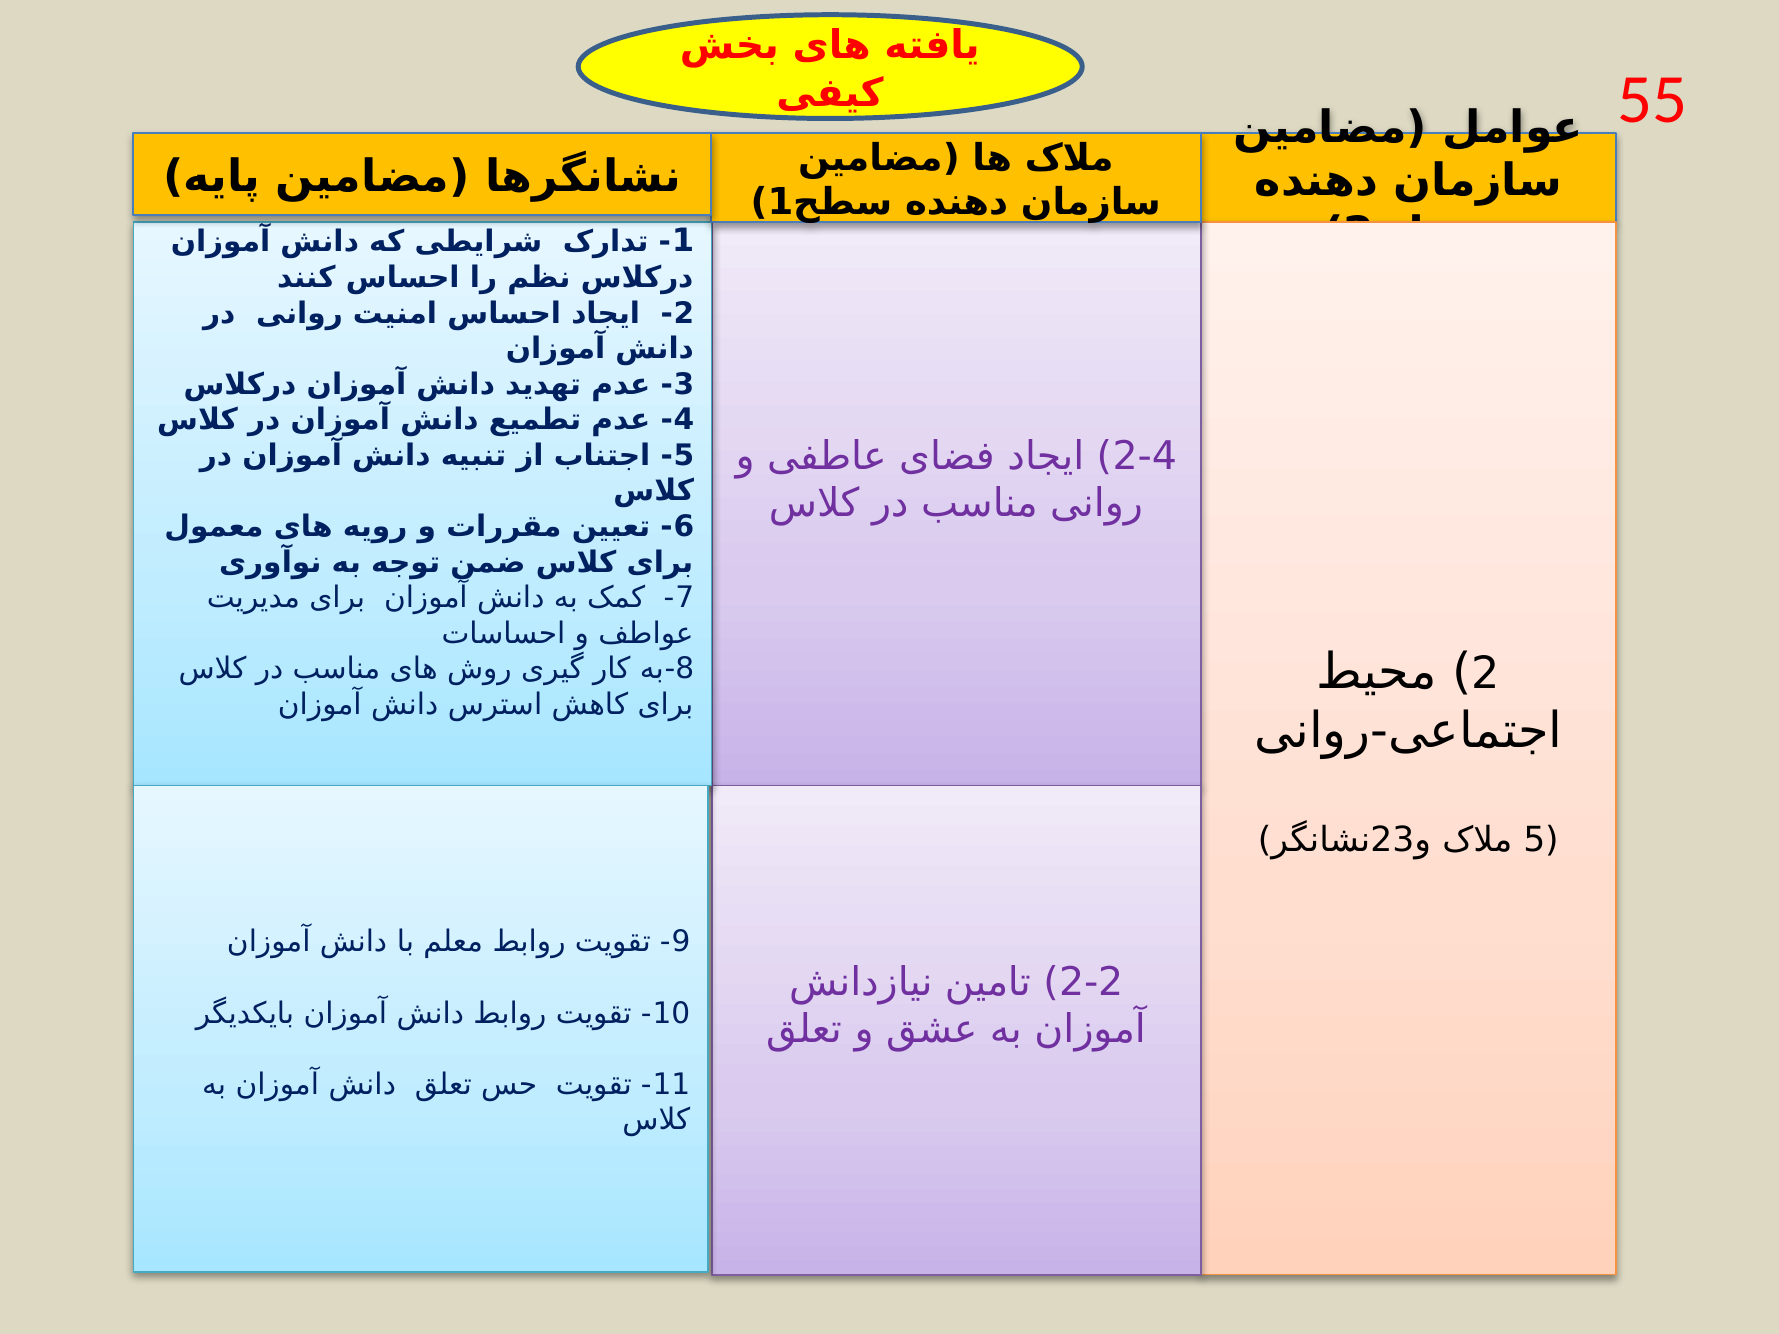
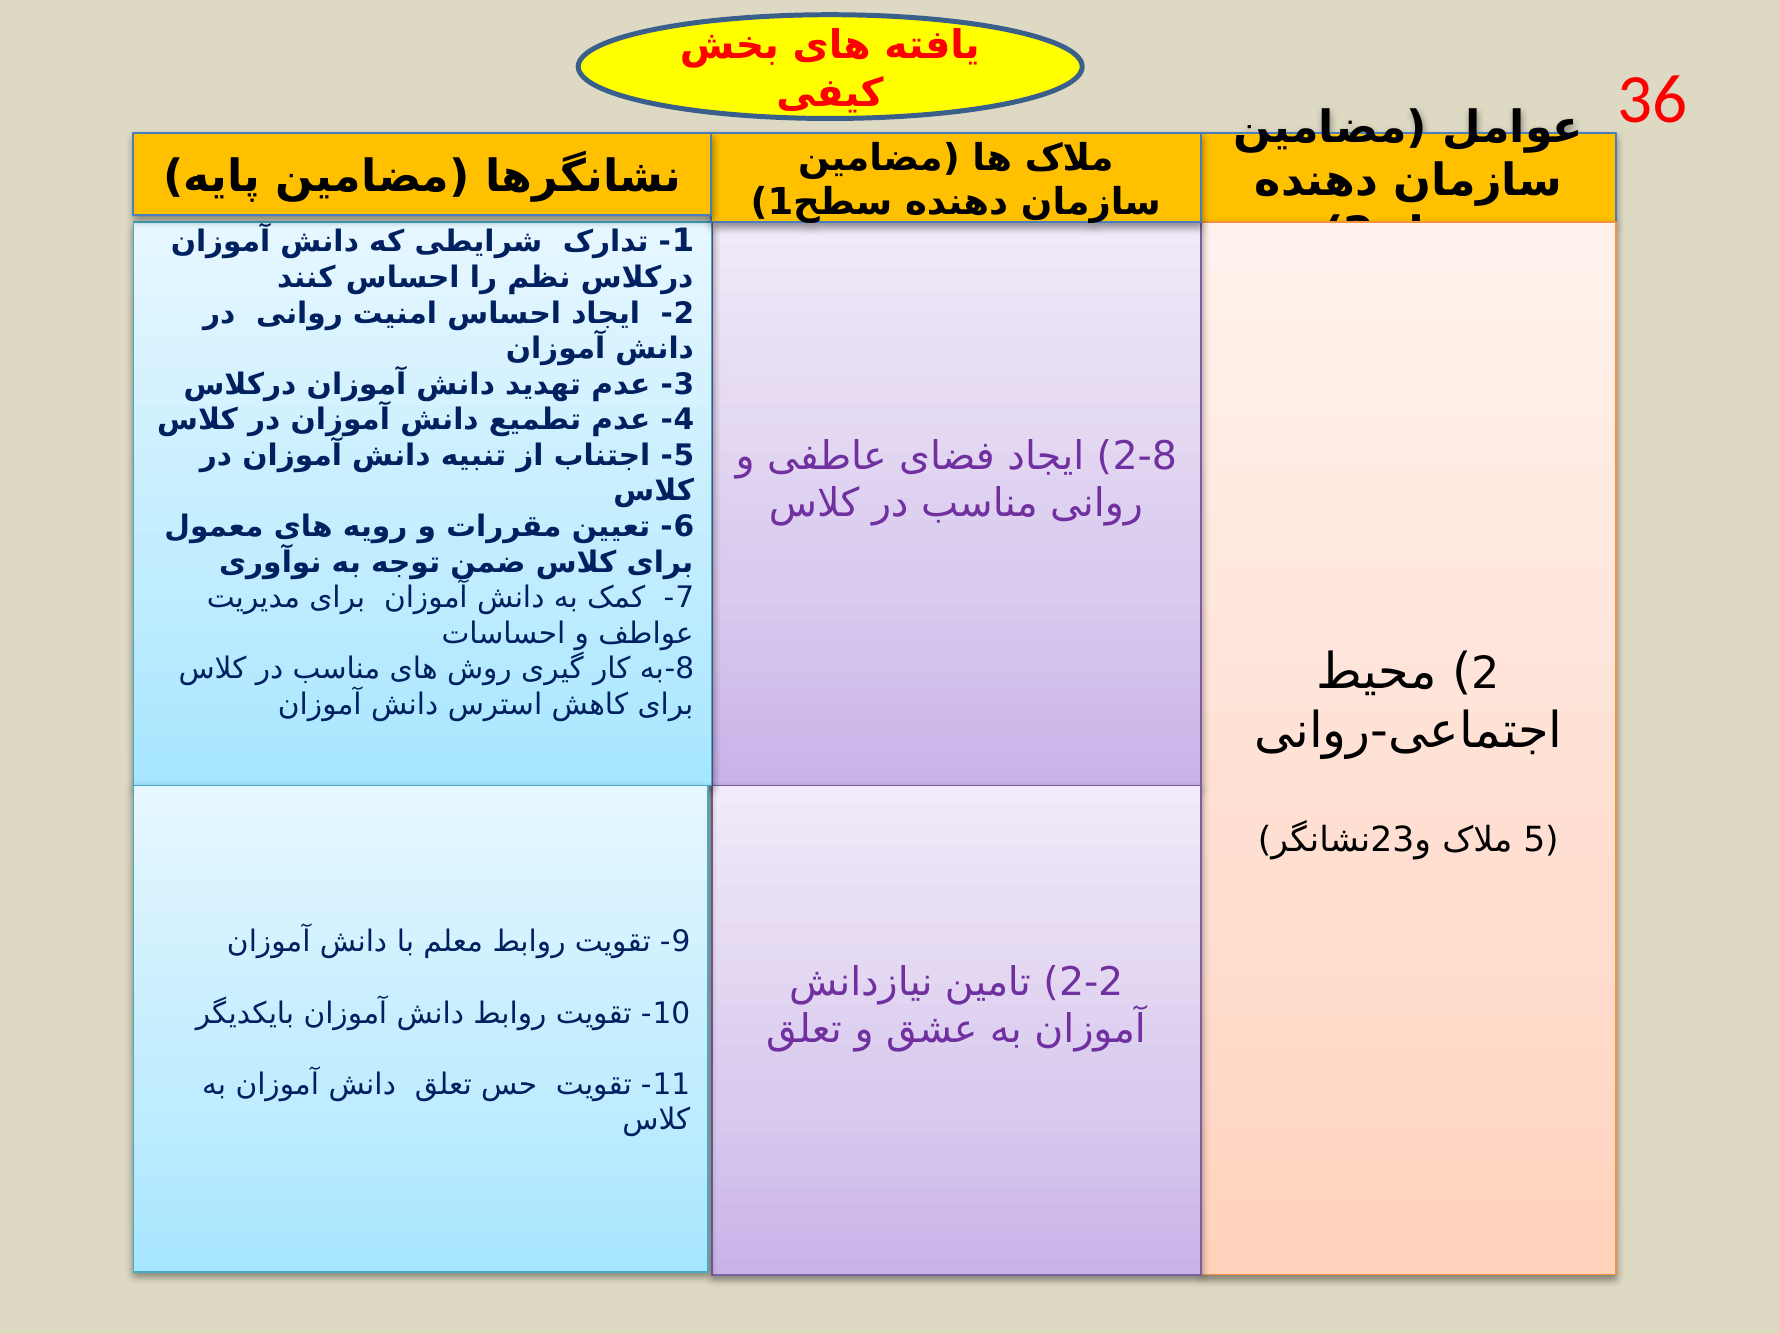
55: 55 -> 36
2-4: 2-4 -> 2-8
